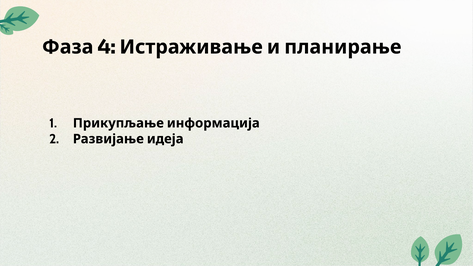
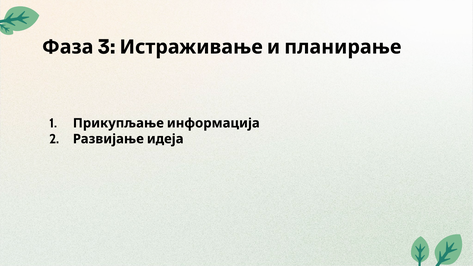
4: 4 -> 3
